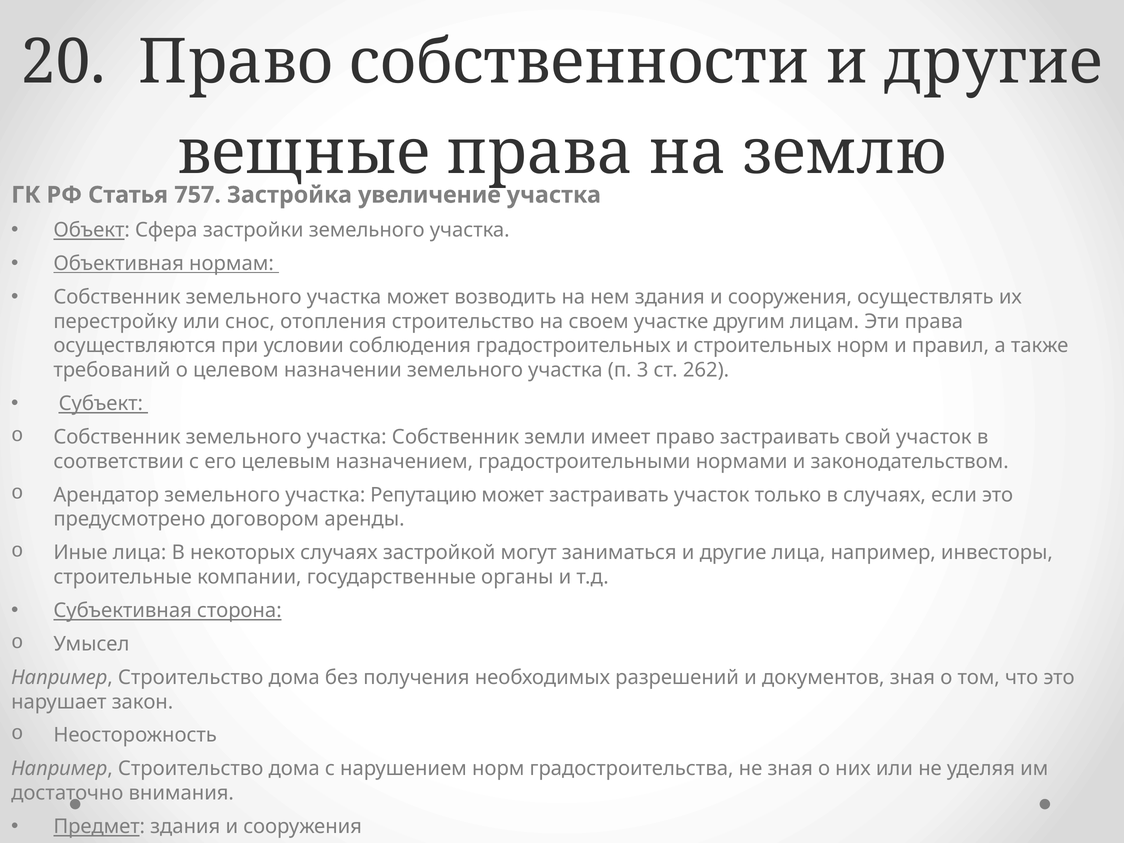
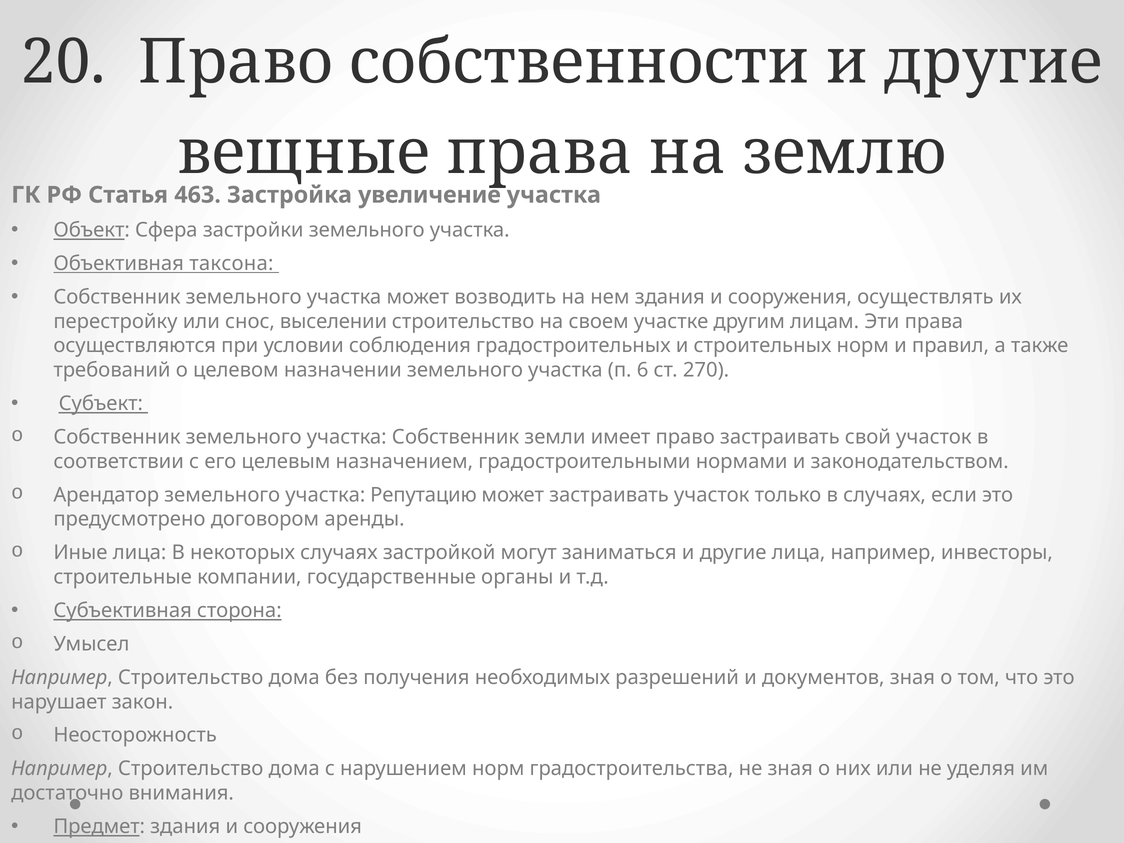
757: 757 -> 463
нормам: нормам -> таксона
отопления: отопления -> выселении
3: 3 -> 6
262: 262 -> 270
